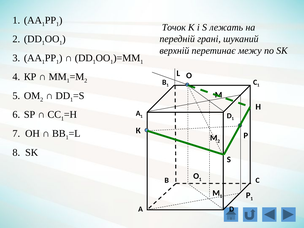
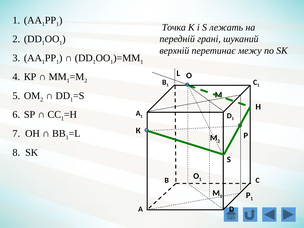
Точок: Точок -> Точка
